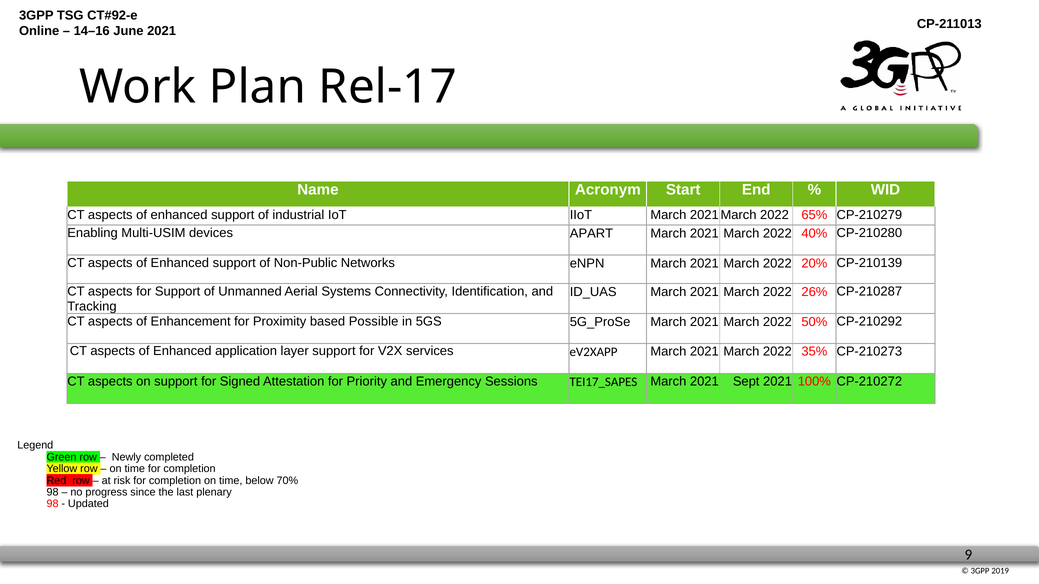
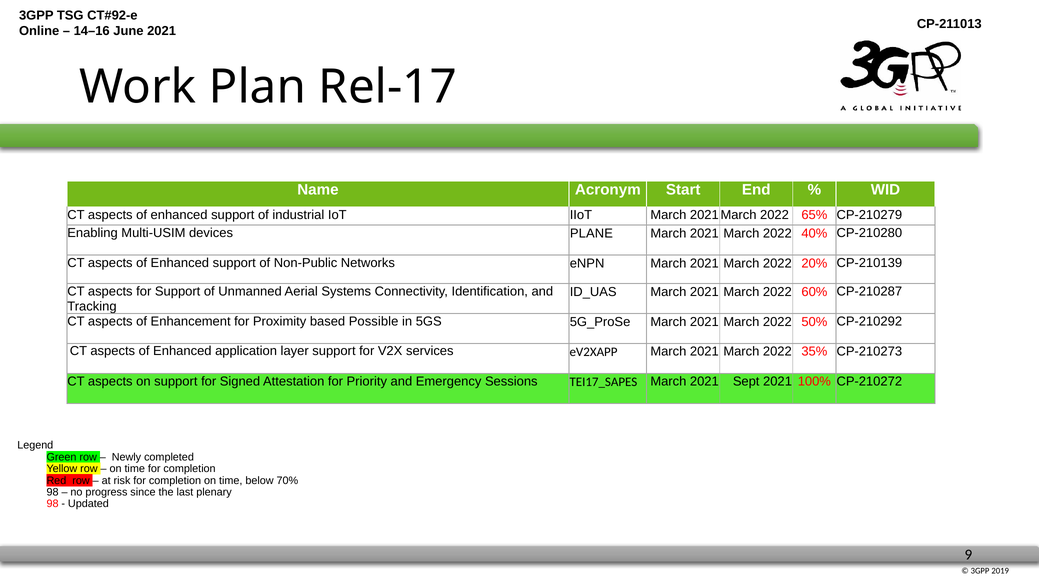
APART: APART -> PLANE
26%: 26% -> 60%
